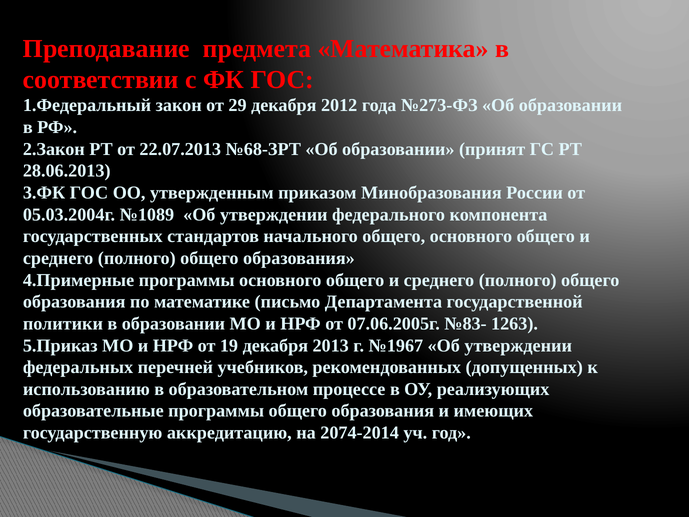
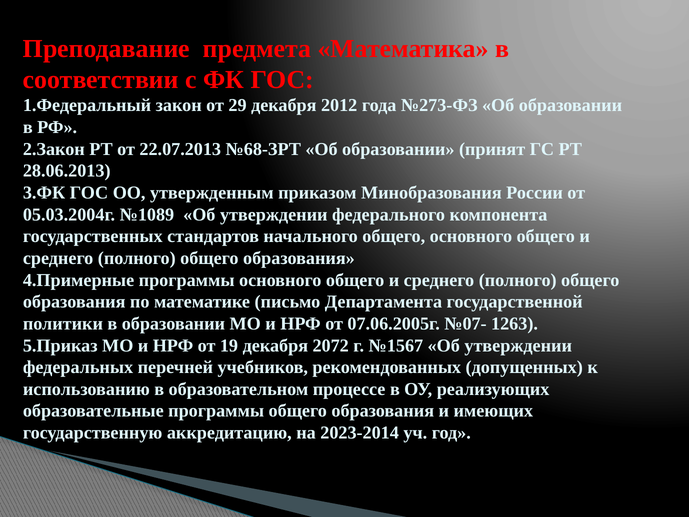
№83-: №83- -> №07-
2013: 2013 -> 2072
№1967: №1967 -> №1567
2074-2014: 2074-2014 -> 2023-2014
